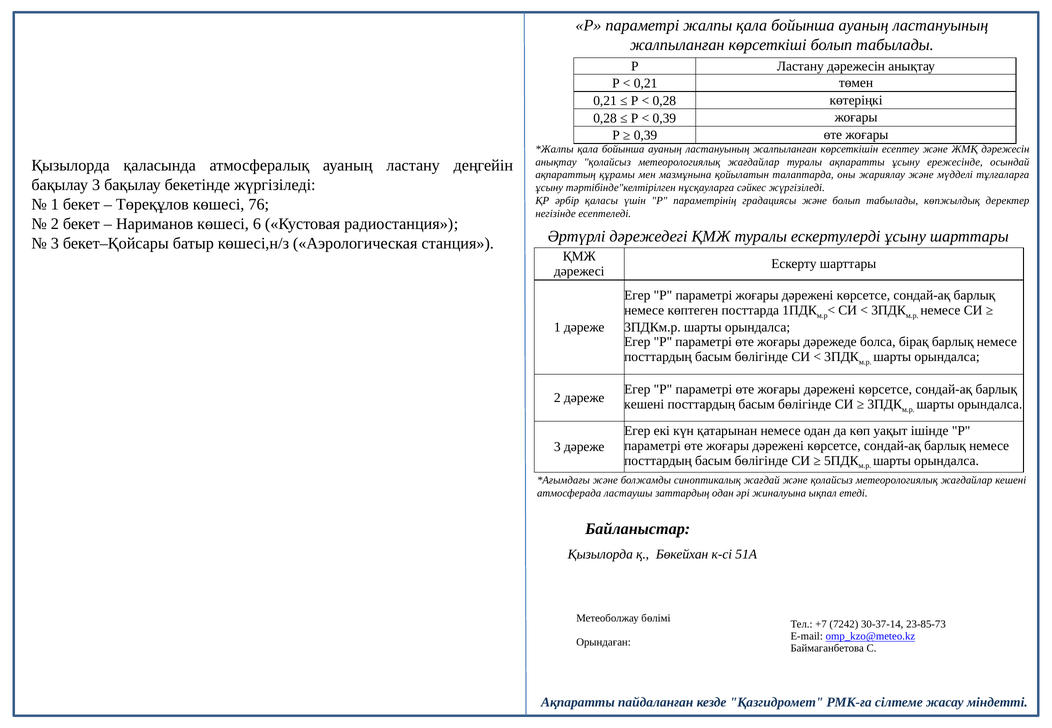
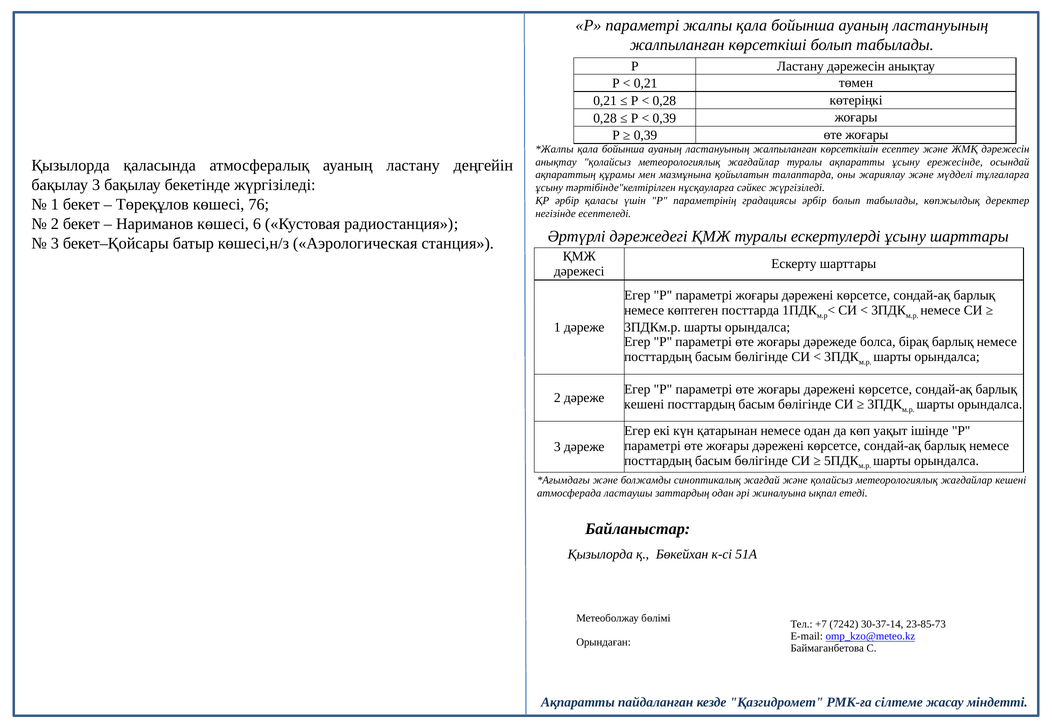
градациясы және: және -> әрбір
